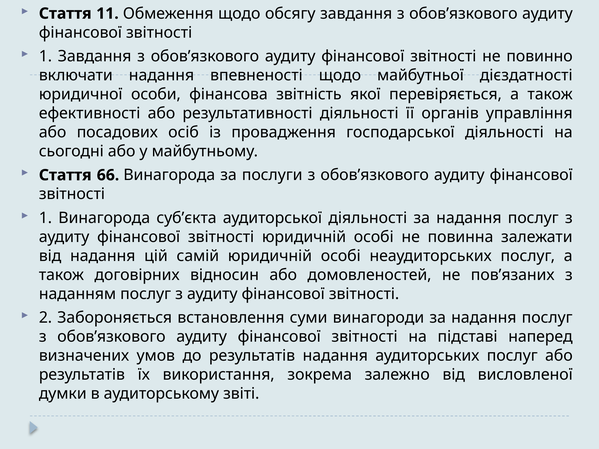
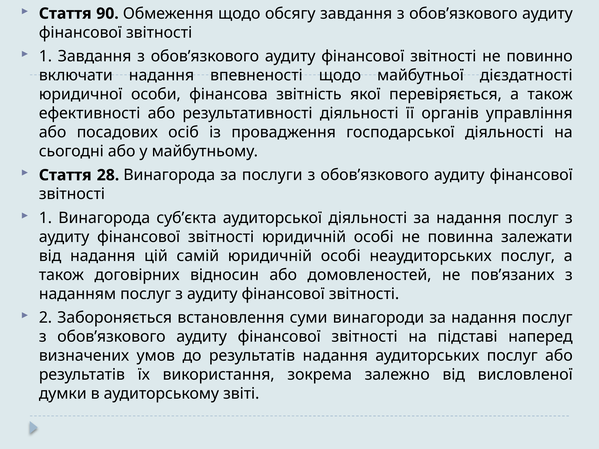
11: 11 -> 90
66: 66 -> 28
